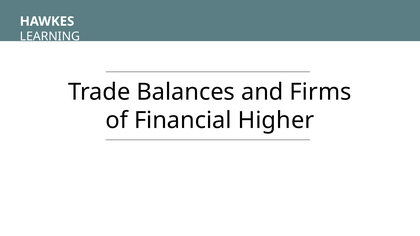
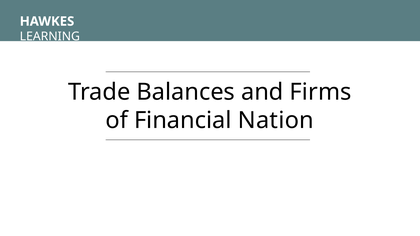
Higher: Higher -> Nation
